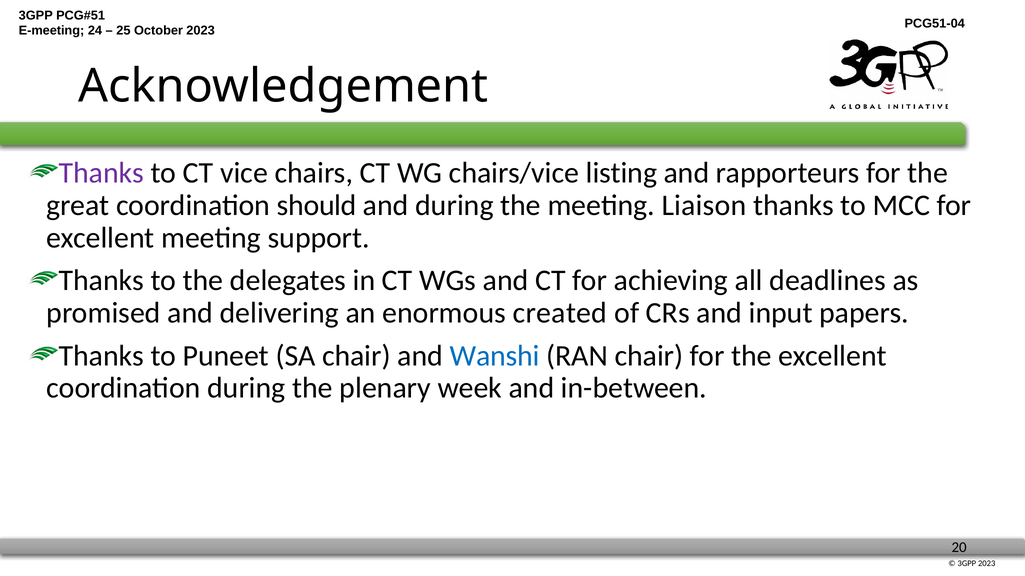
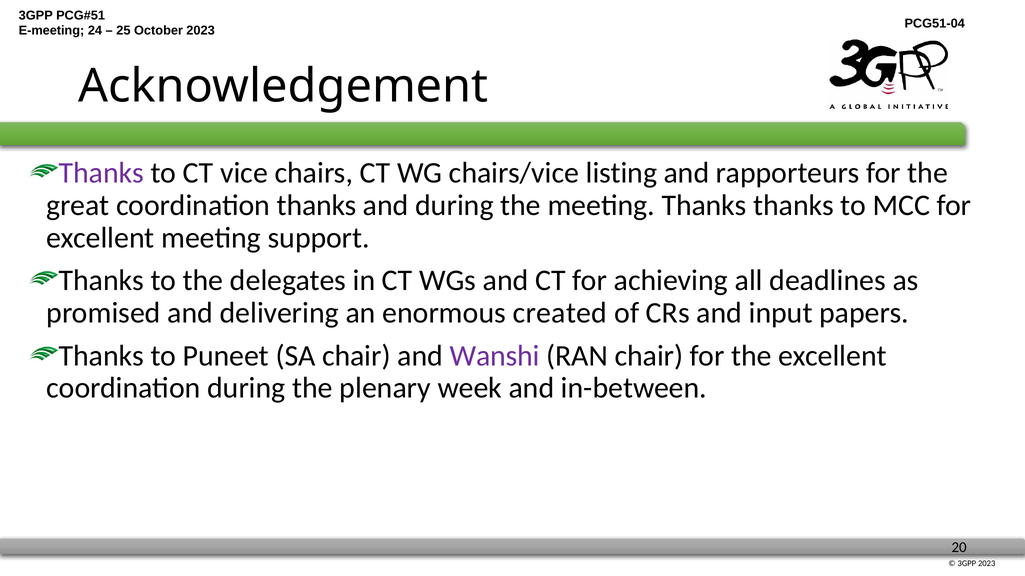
coordination should: should -> thanks
meeting Liaison: Liaison -> Thanks
Wanshi colour: blue -> purple
